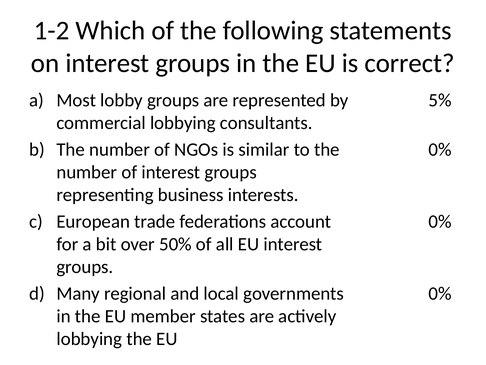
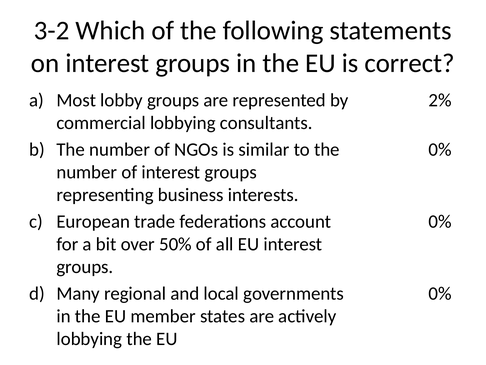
1-2: 1-2 -> 3-2
5%: 5% -> 2%
